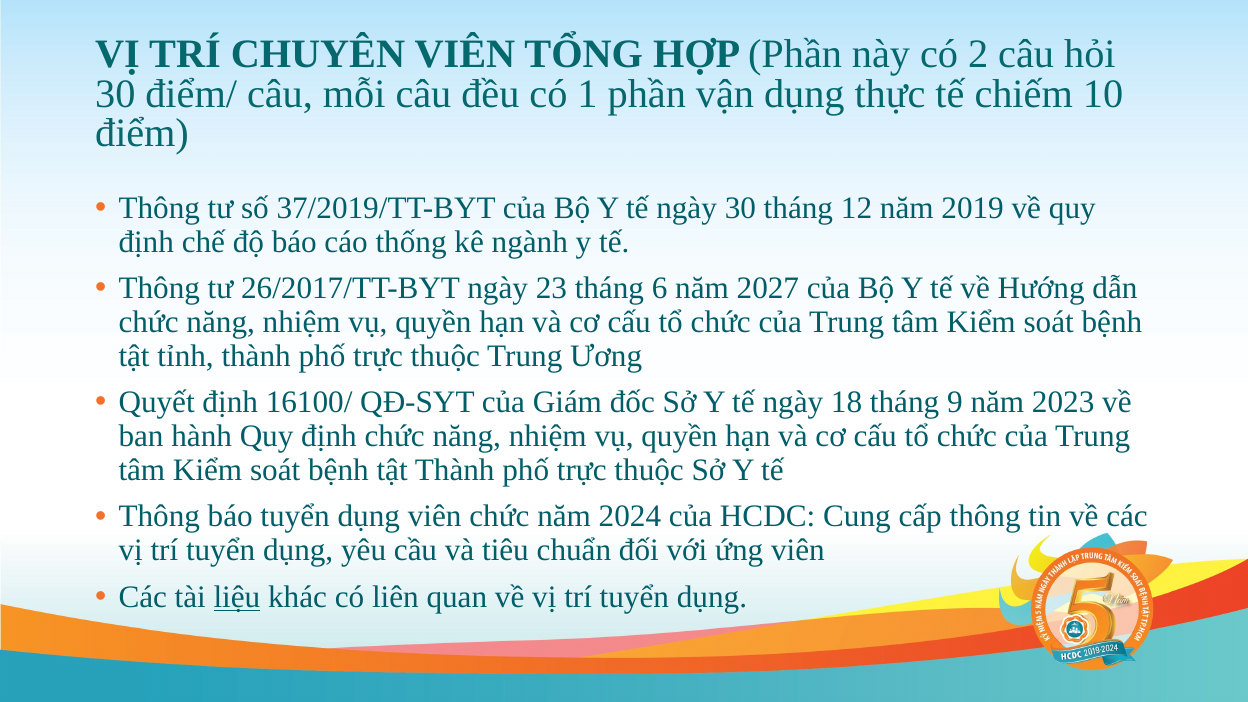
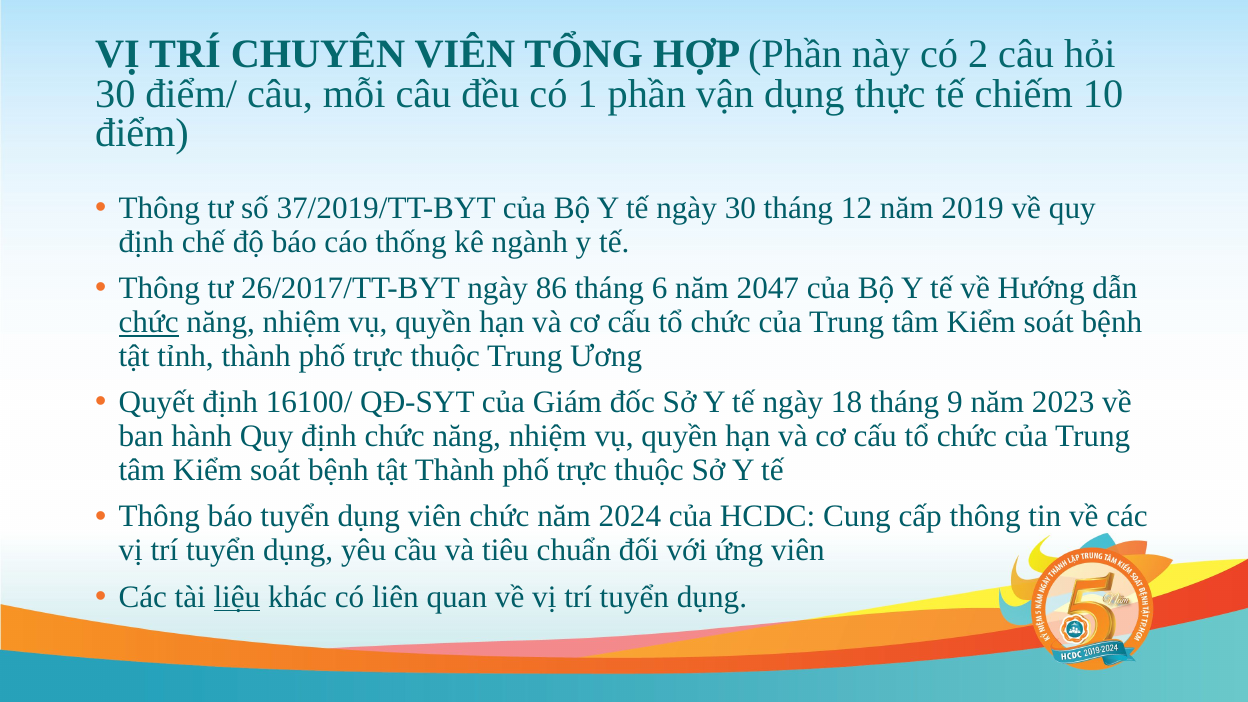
23: 23 -> 86
2027: 2027 -> 2047
chức at (149, 322) underline: none -> present
